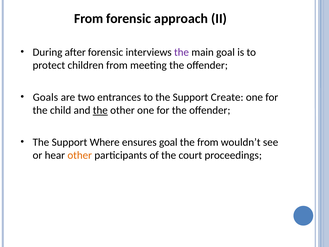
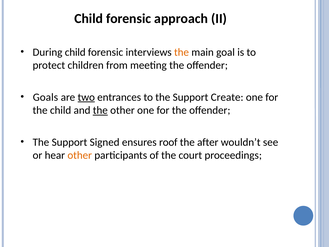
From at (89, 19): From -> Child
During after: after -> child
the at (182, 52) colour: purple -> orange
two underline: none -> present
Where: Where -> Signed
ensures goal: goal -> roof
the from: from -> after
